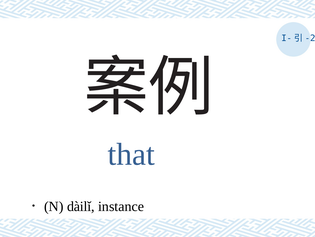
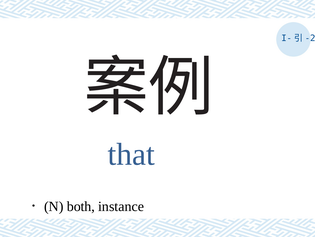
dàilǐ: dàilǐ -> both
